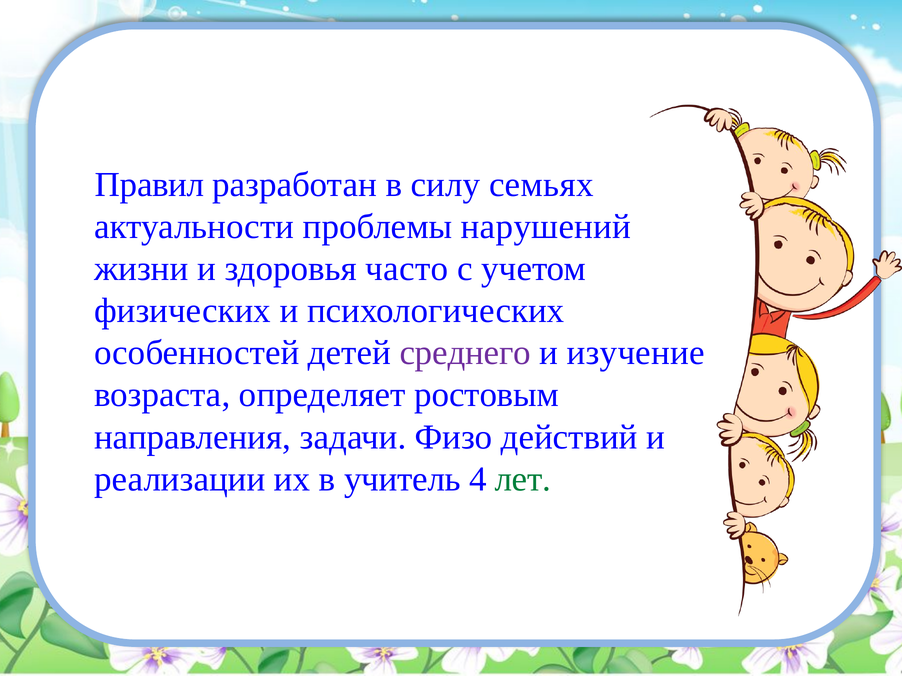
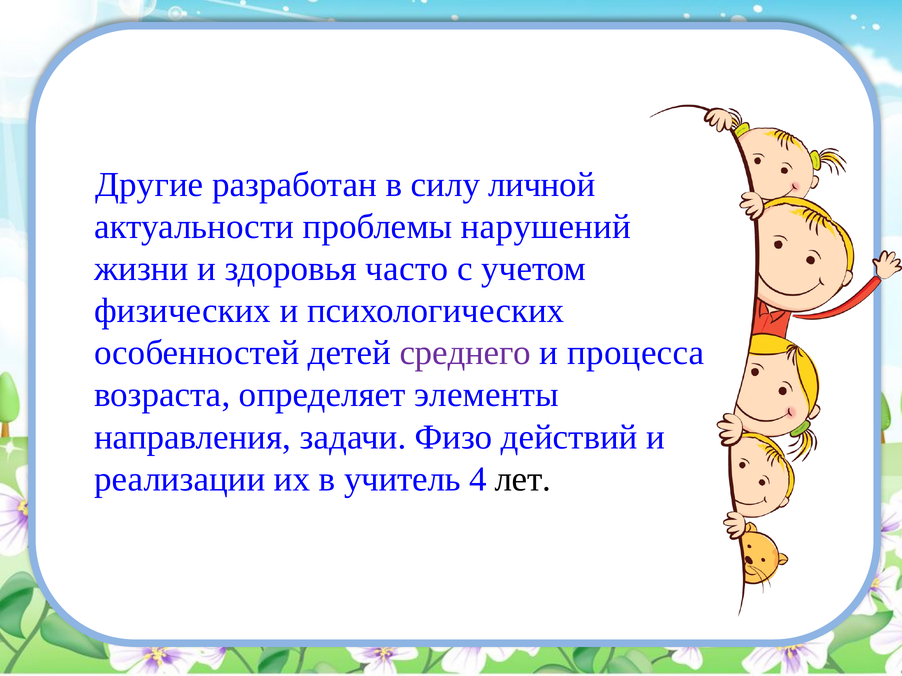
Правил: Правил -> Другие
семьях: семьях -> личной
изучение: изучение -> процесса
ростовым: ростовым -> элементы
лет colour: green -> black
